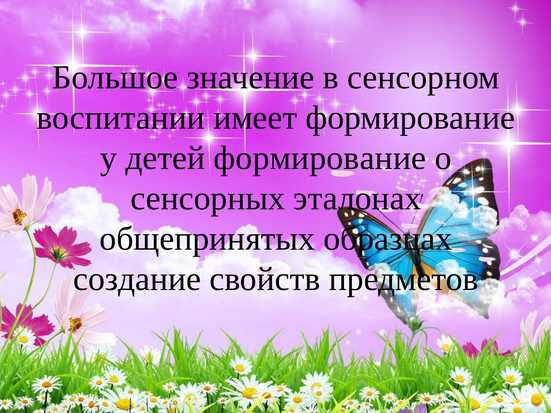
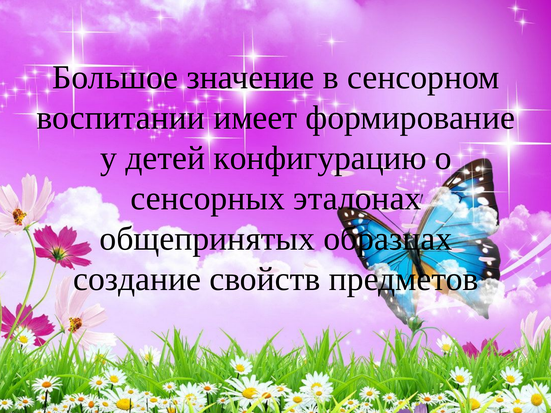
детей формирование: формирование -> конфигурацию
